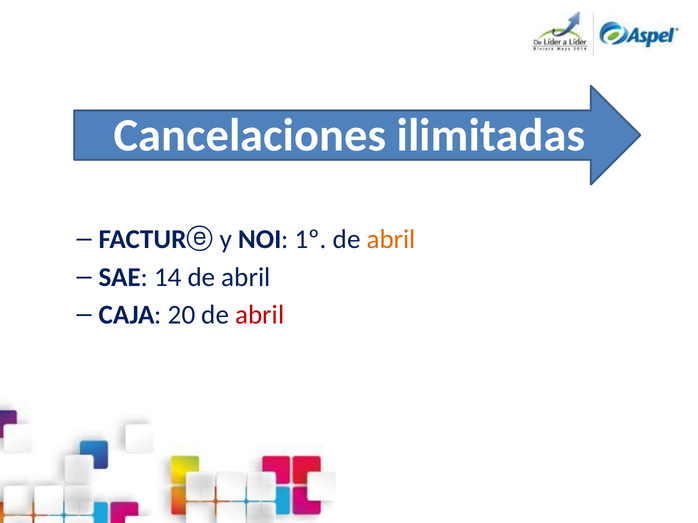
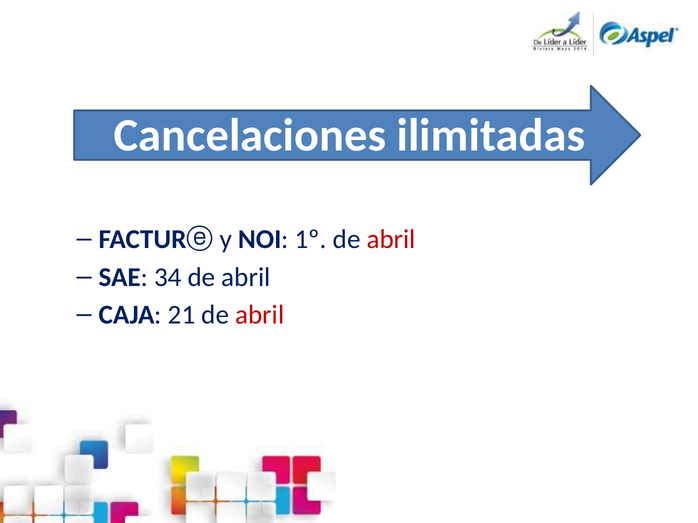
abril at (391, 239) colour: orange -> red
14: 14 -> 34
20: 20 -> 21
